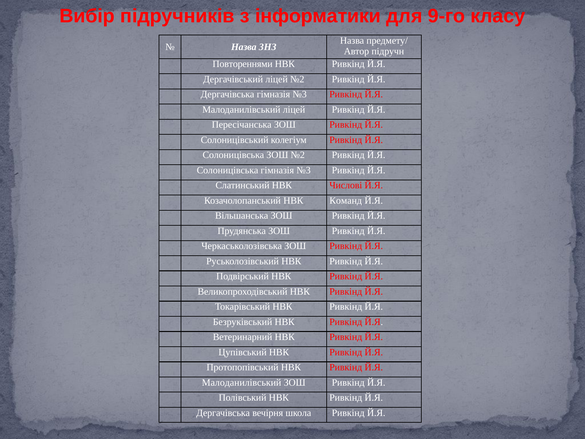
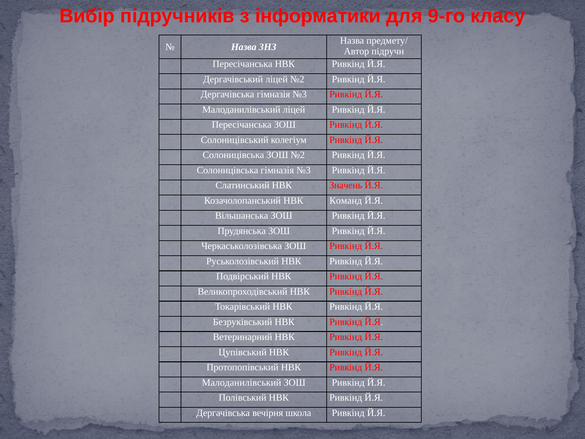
Повтореннями at (243, 64): Повтореннями -> Пересічанська
Числові: Числові -> Значень
